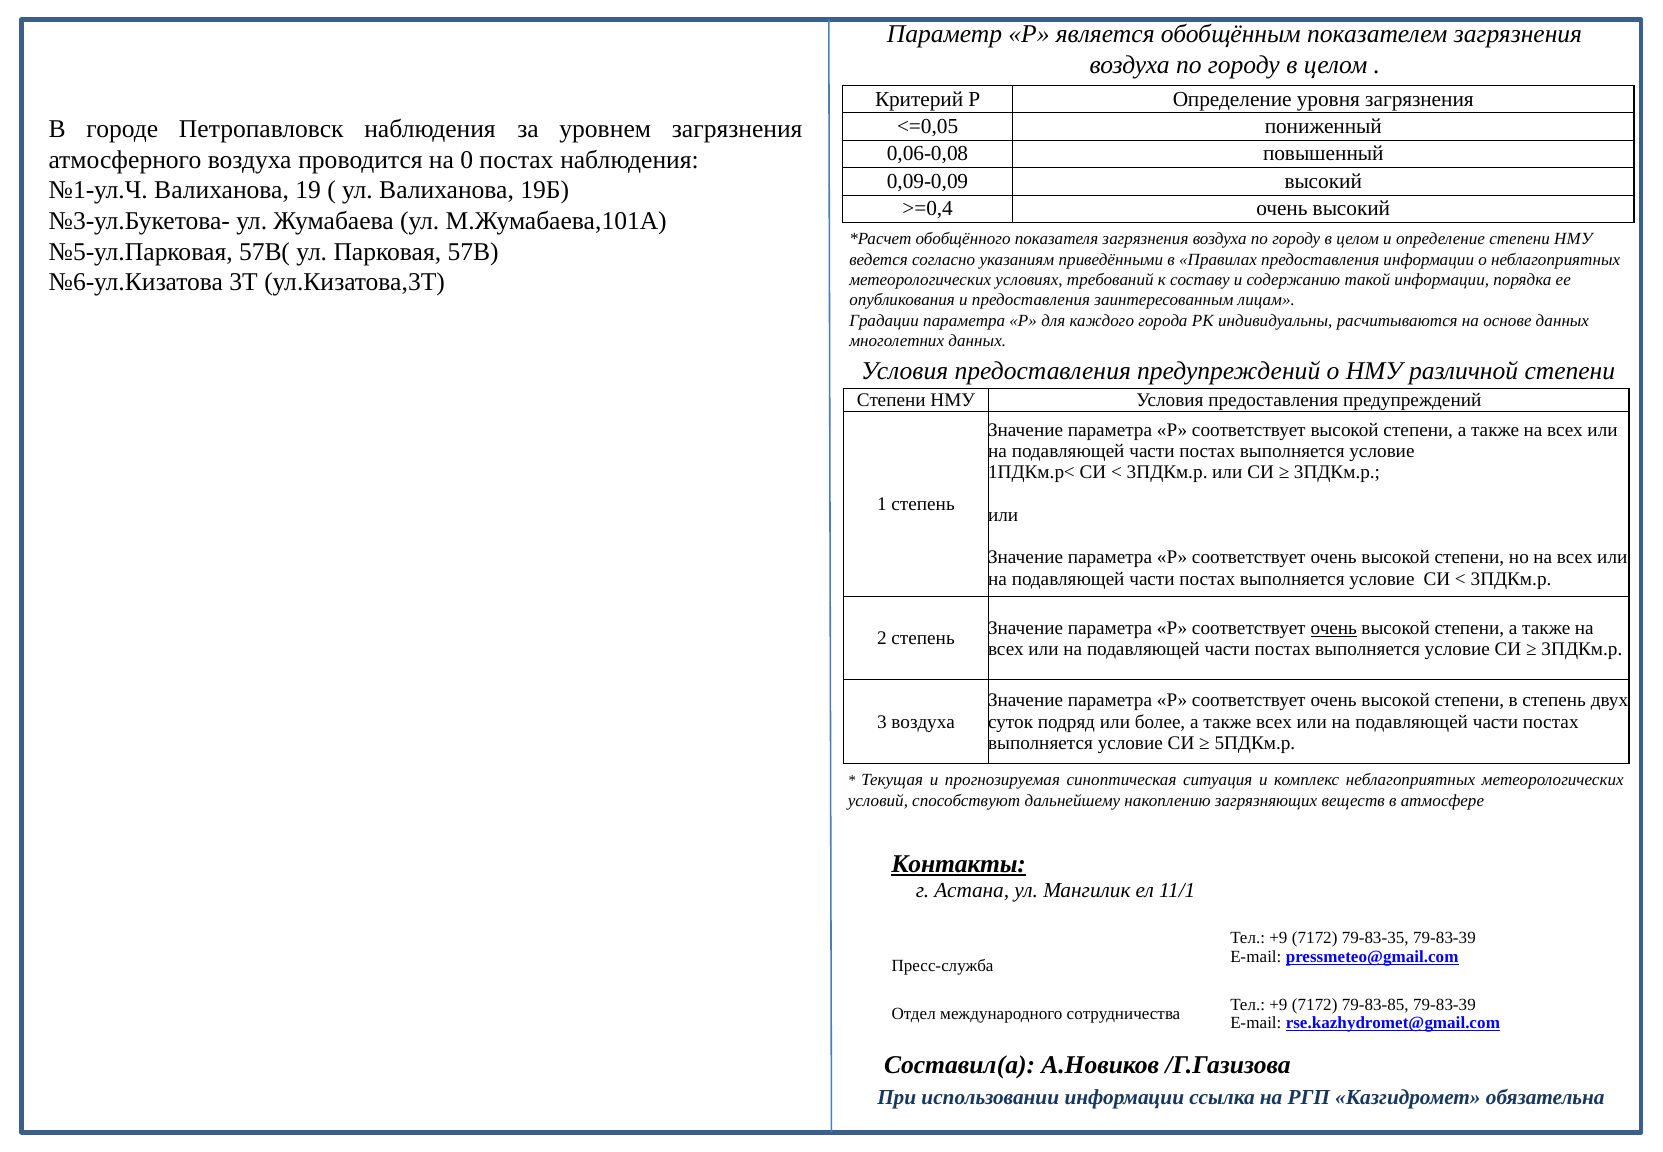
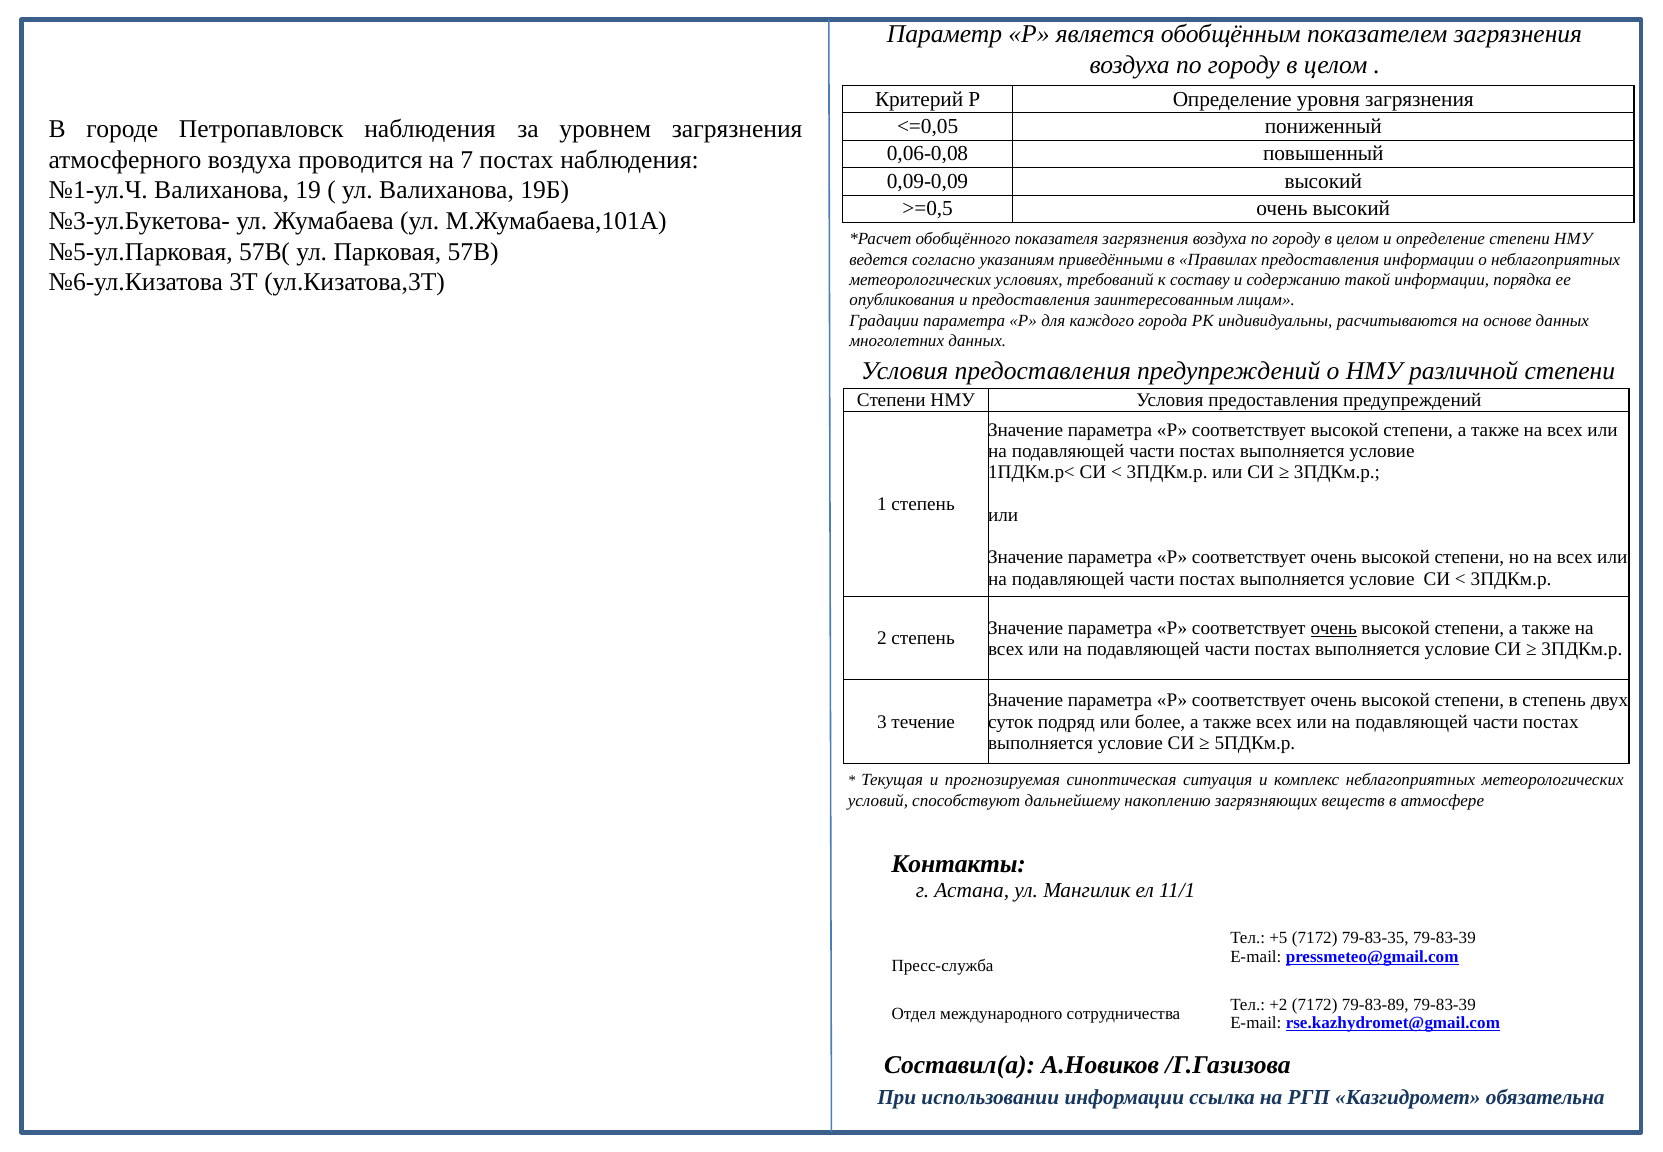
0: 0 -> 7
>=0,4: >=0,4 -> >=0,5
3 воздуха: воздуха -> течение
Контакты underline: present -> none
+9 at (1278, 937): +9 -> +5
+9 at (1278, 1004): +9 -> +2
79-83-85: 79-83-85 -> 79-83-89
